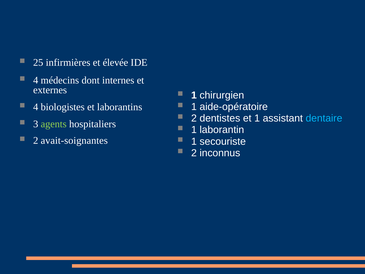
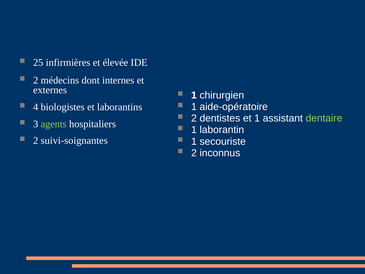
4 at (36, 80): 4 -> 2
dentaire colour: light blue -> light green
avait-soignantes: avait-soignantes -> suivi-soignantes
